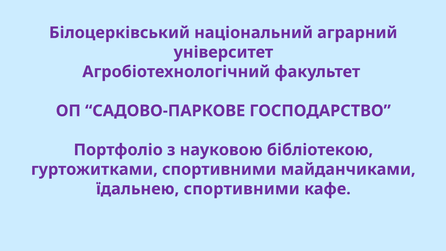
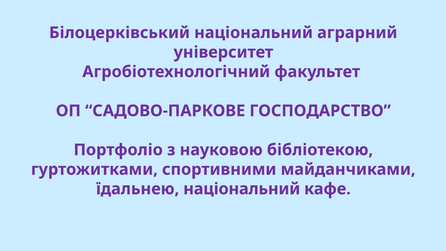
їдальнею спортивними: спортивними -> національний
